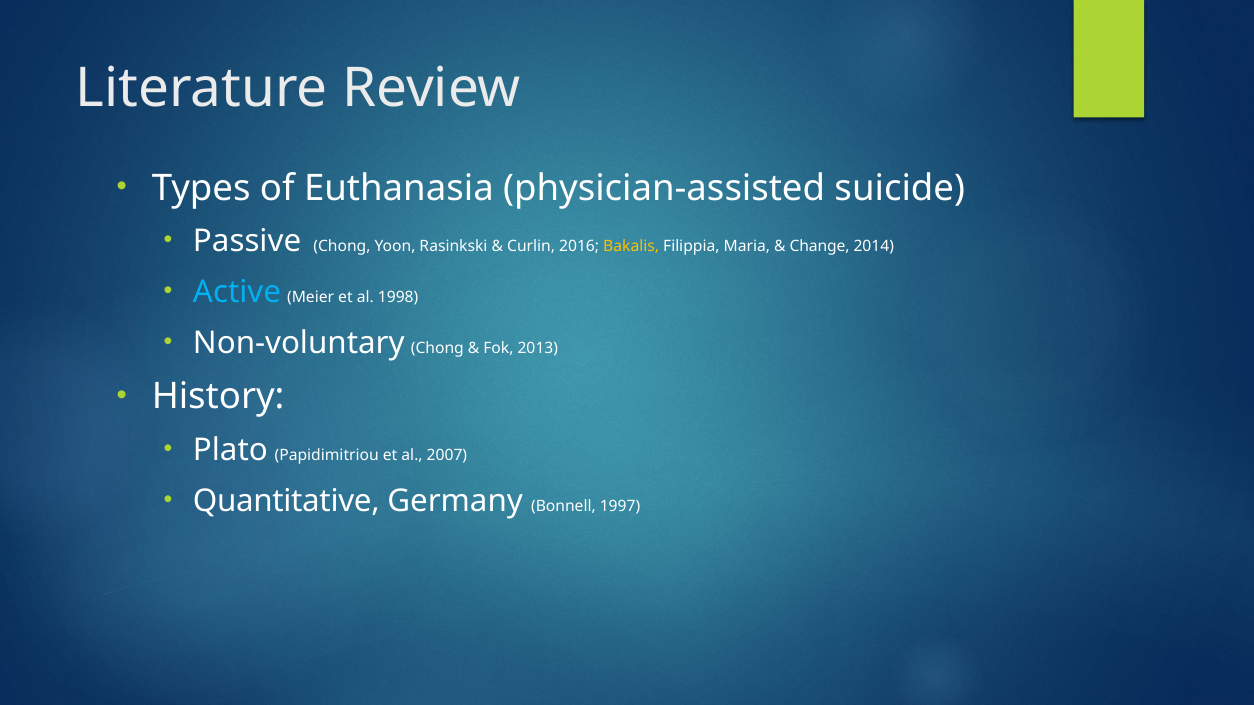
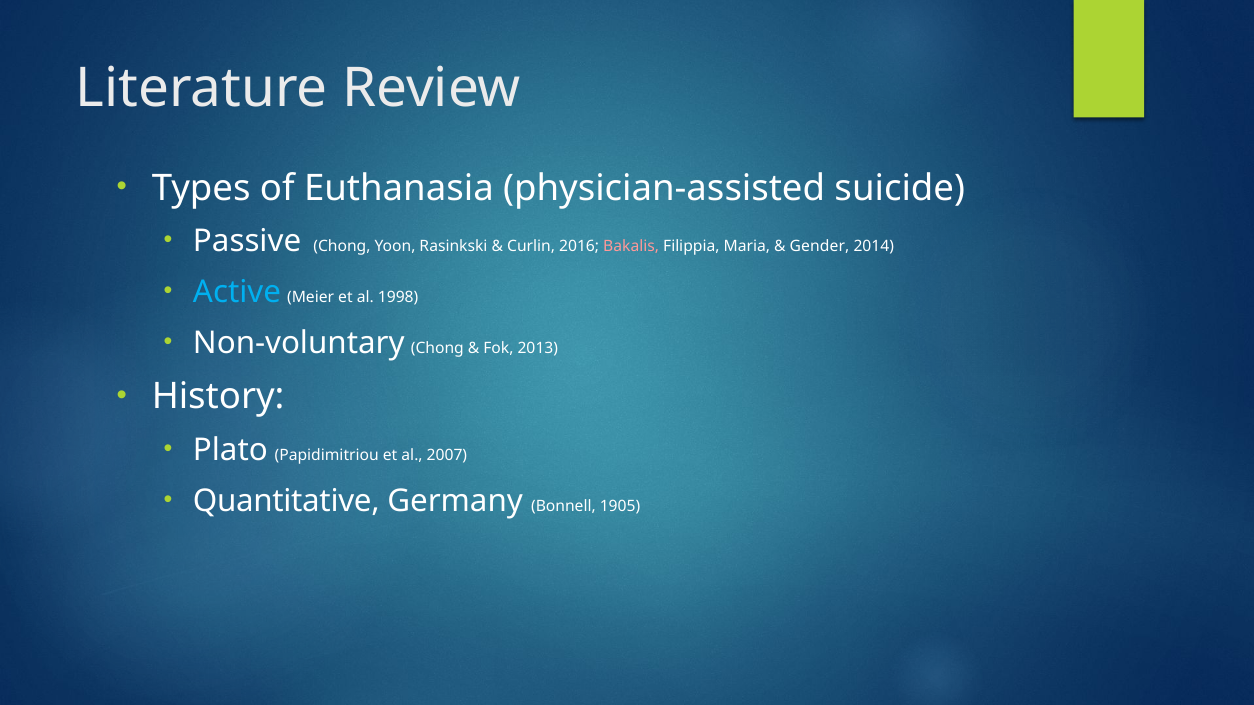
Bakalis colour: yellow -> pink
Change: Change -> Gender
1997: 1997 -> 1905
